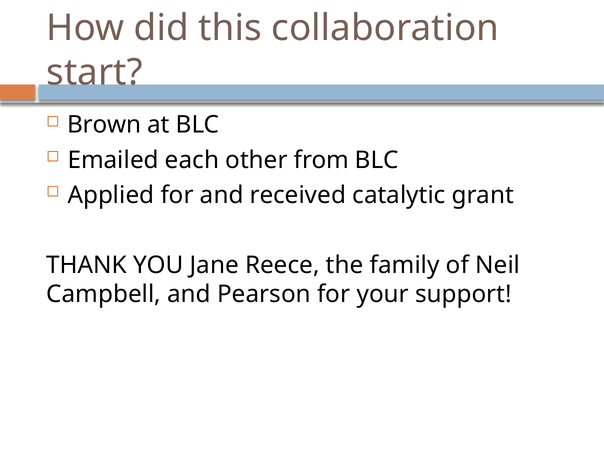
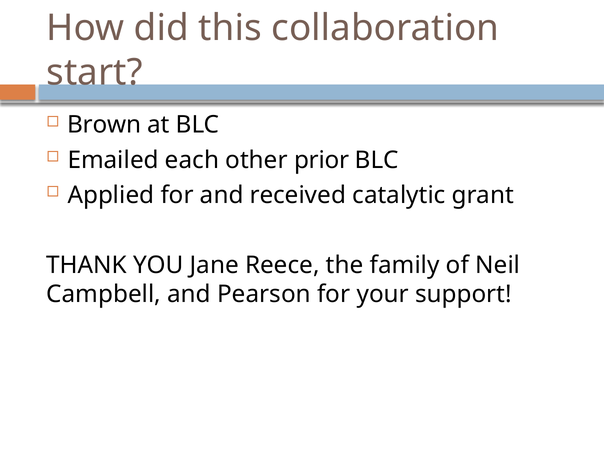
from: from -> prior
